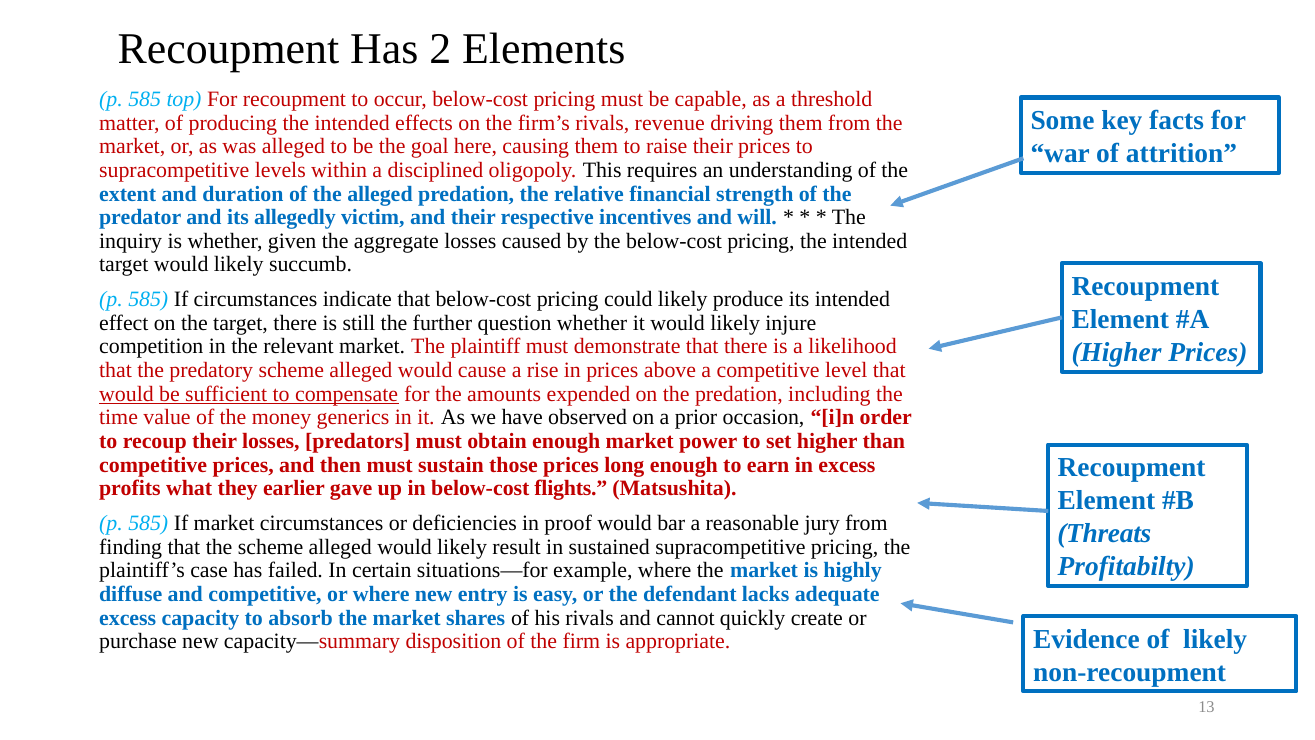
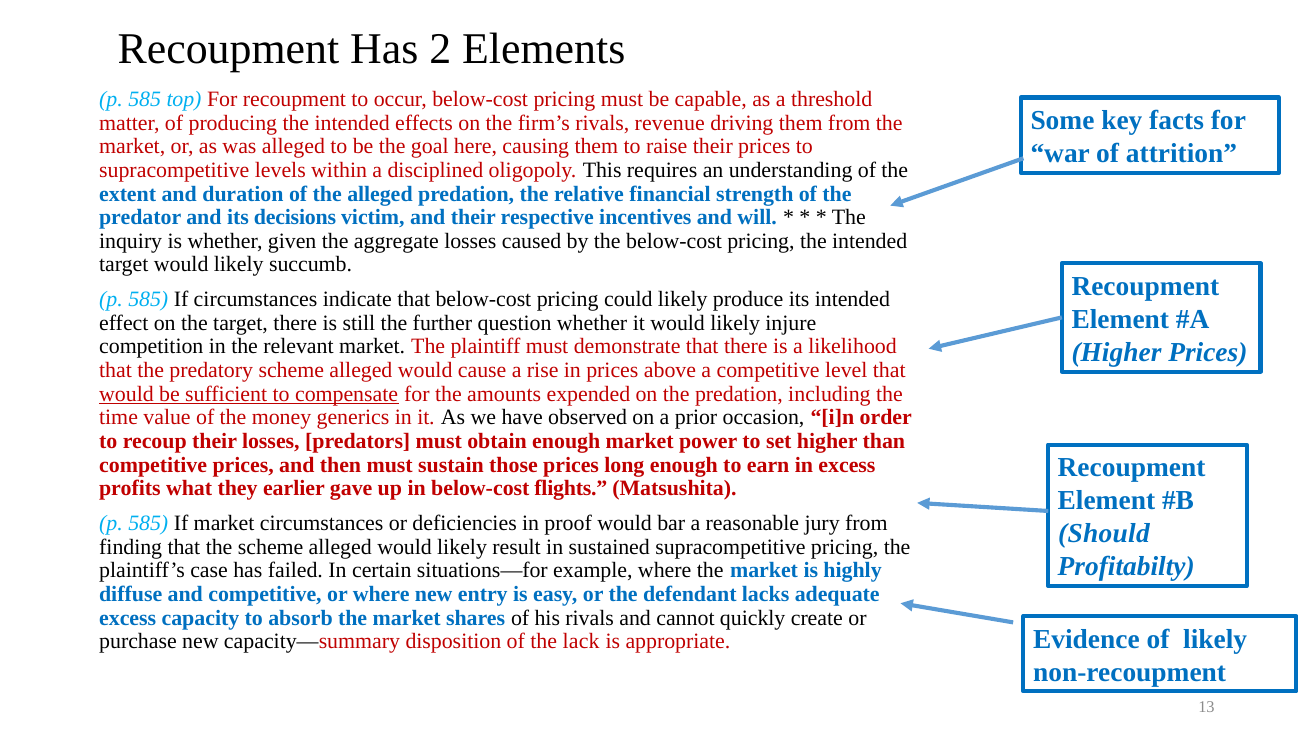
allegedly: allegedly -> decisions
Threats: Threats -> Should
firm: firm -> lack
